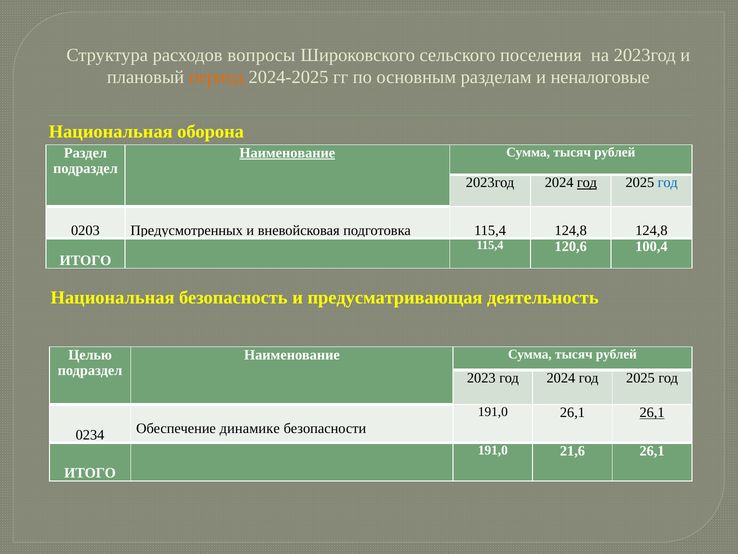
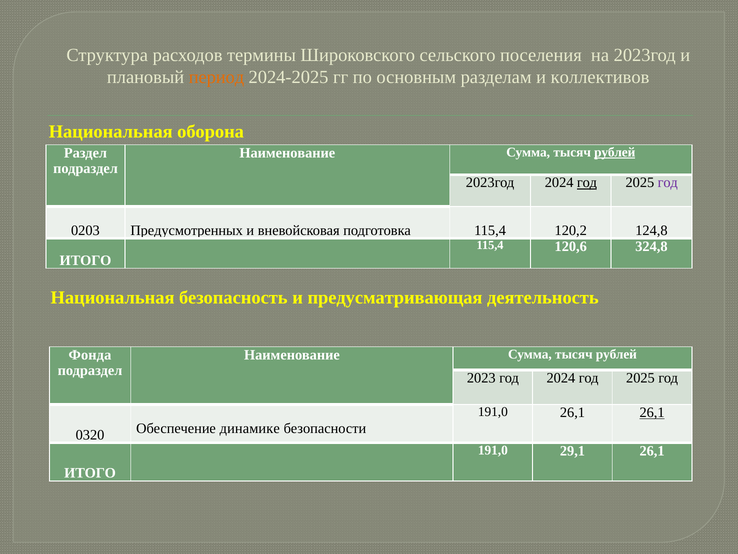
вопросы: вопросы -> термины
неналоговые: неналоговые -> коллективов
Наименование at (287, 153) underline: present -> none
рублей at (615, 152) underline: none -> present
год at (668, 183) colour: blue -> purple
115,4 124,8: 124,8 -> 120,2
100,4: 100,4 -> 324,8
Целью: Целью -> Фонда
0234: 0234 -> 0320
21,6: 21,6 -> 29,1
